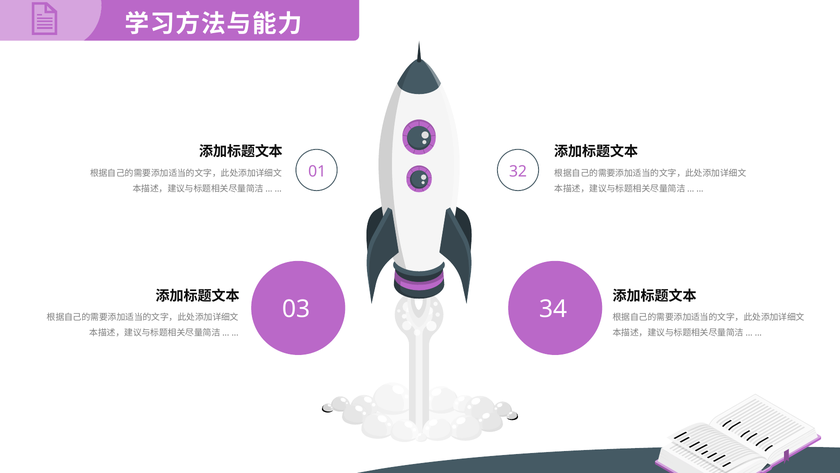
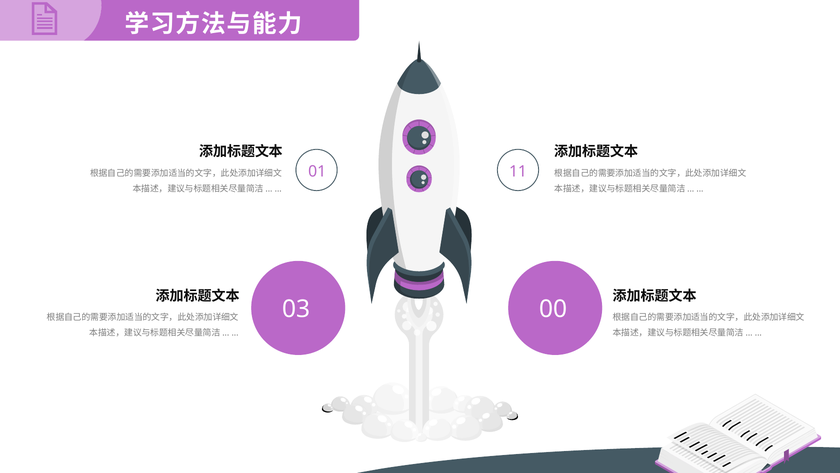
32: 32 -> 11
34: 34 -> 00
